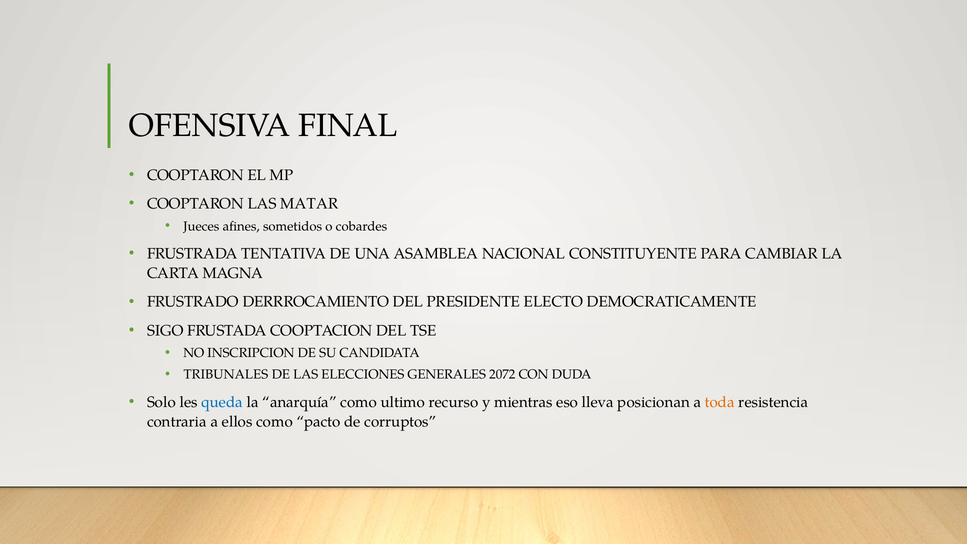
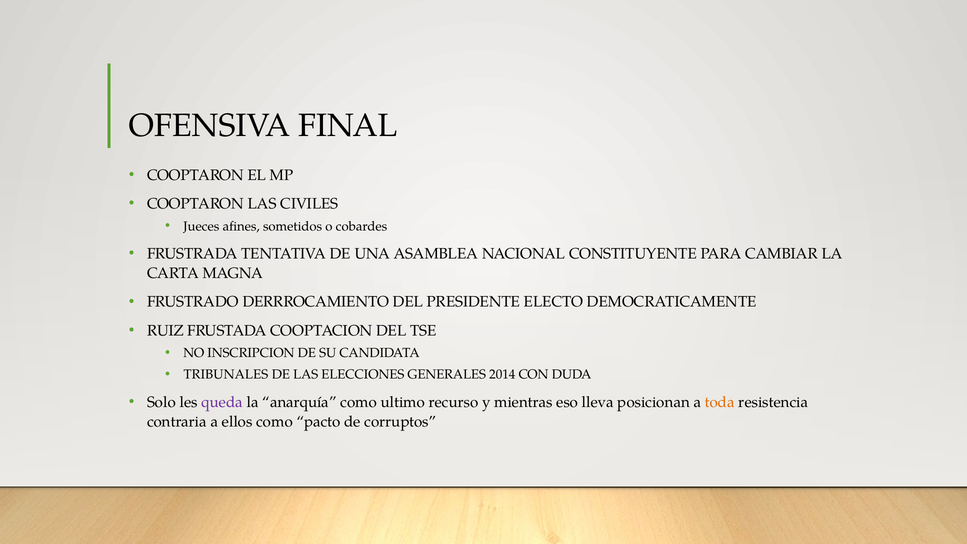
MATAR: MATAR -> CIVILES
SIGO: SIGO -> RUIZ
2072: 2072 -> 2014
queda colour: blue -> purple
